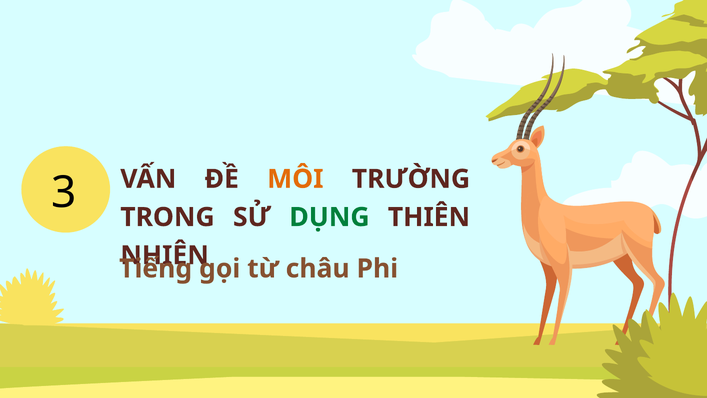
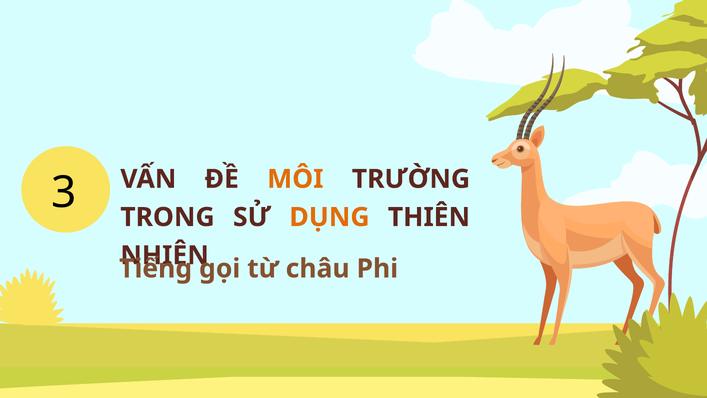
DỤNG colour: green -> orange
